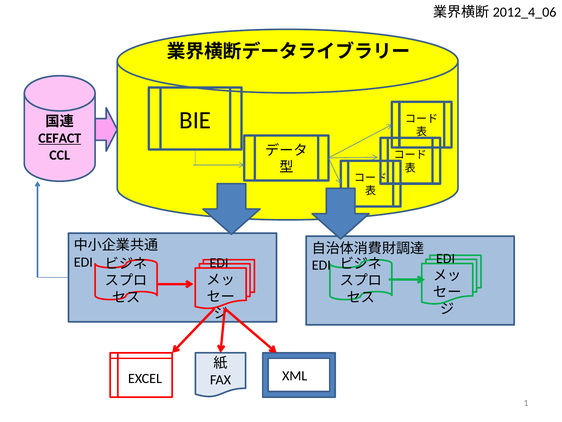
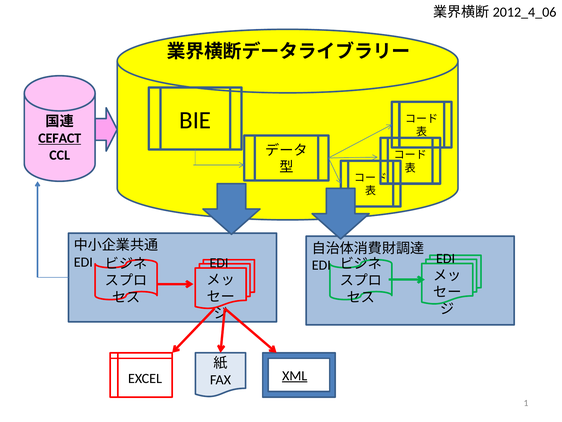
XML underline: none -> present
